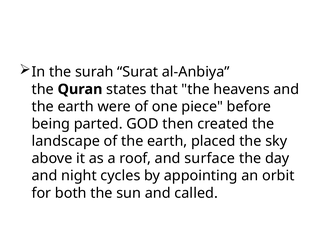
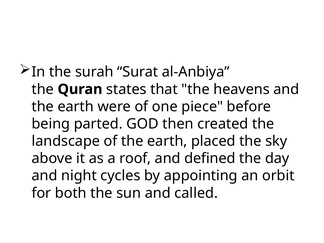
surface: surface -> defined
